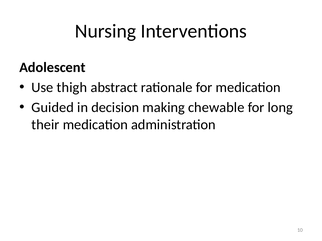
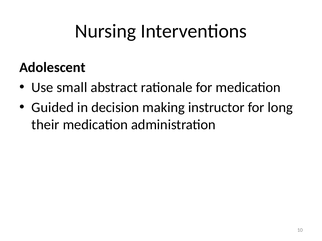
thigh: thigh -> small
chewable: chewable -> instructor
